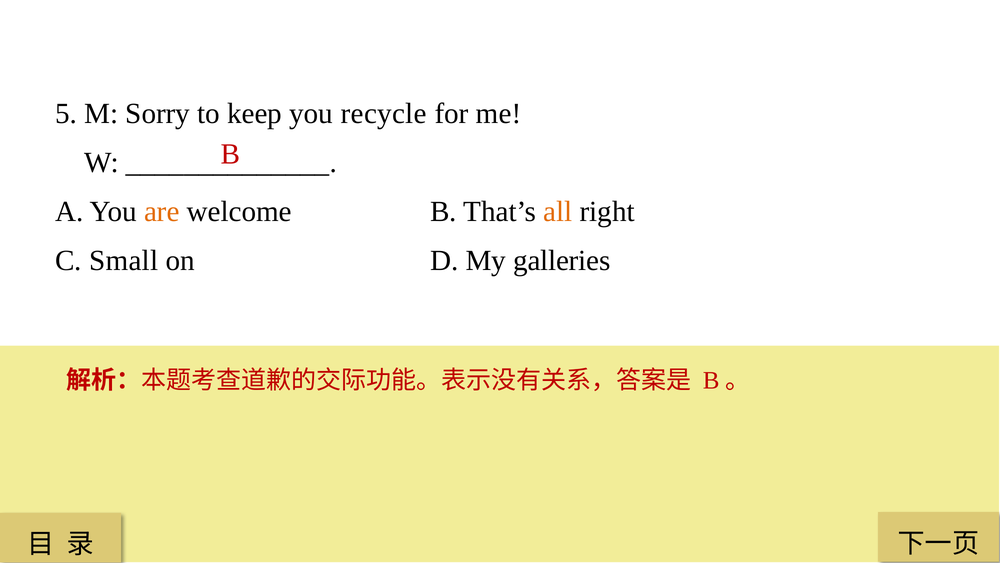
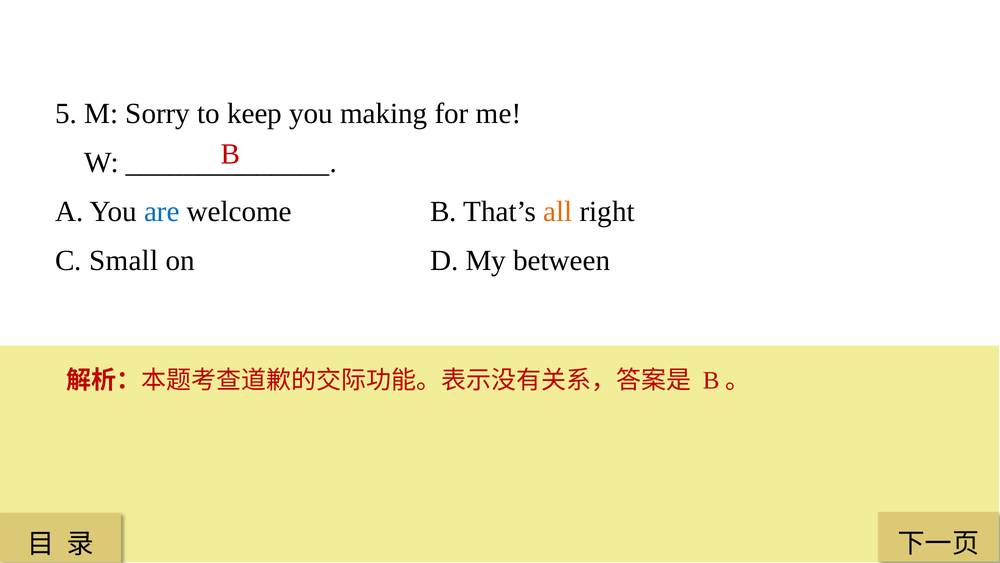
recycle: recycle -> making
are colour: orange -> blue
galleries: galleries -> between
